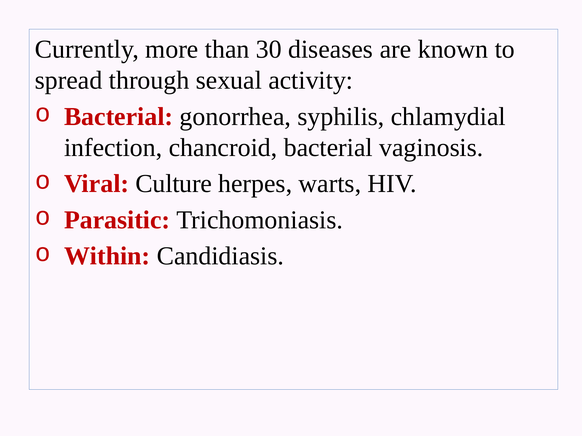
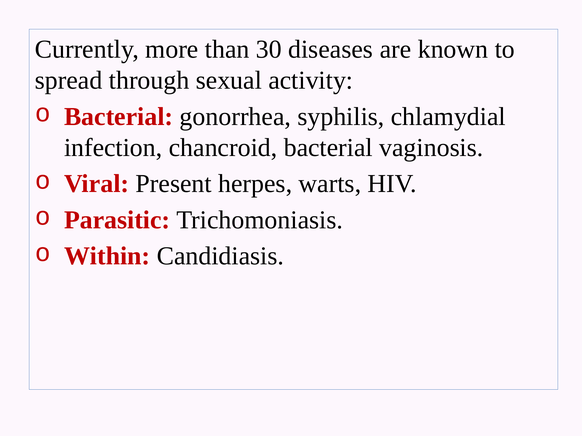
Culture: Culture -> Present
